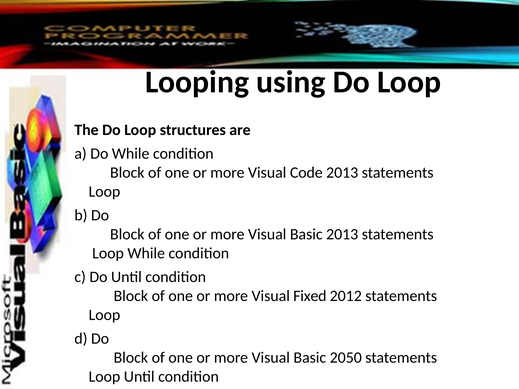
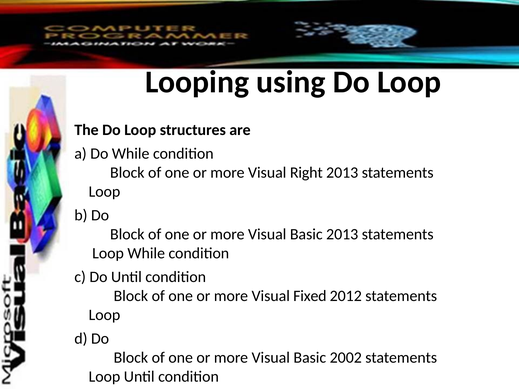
Code: Code -> Right
2050: 2050 -> 2002
